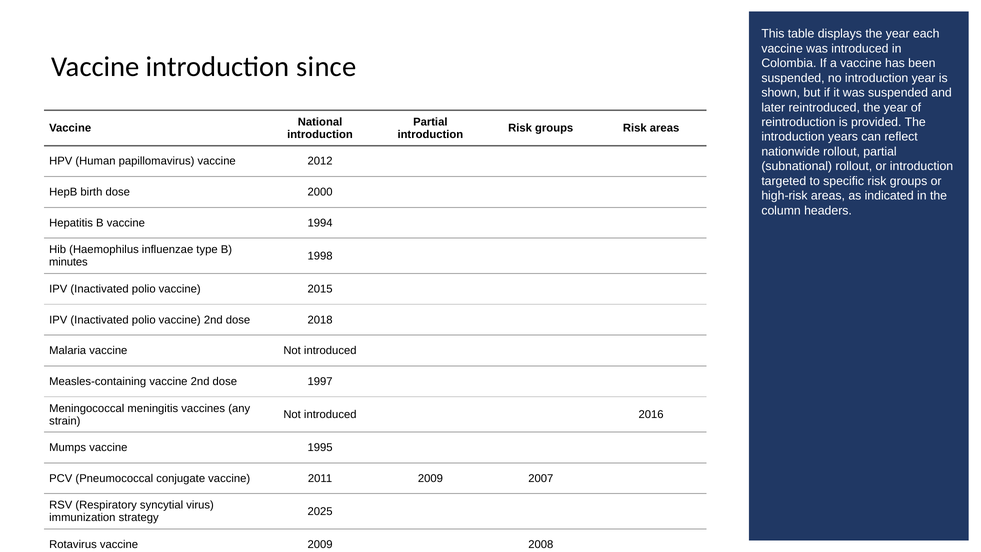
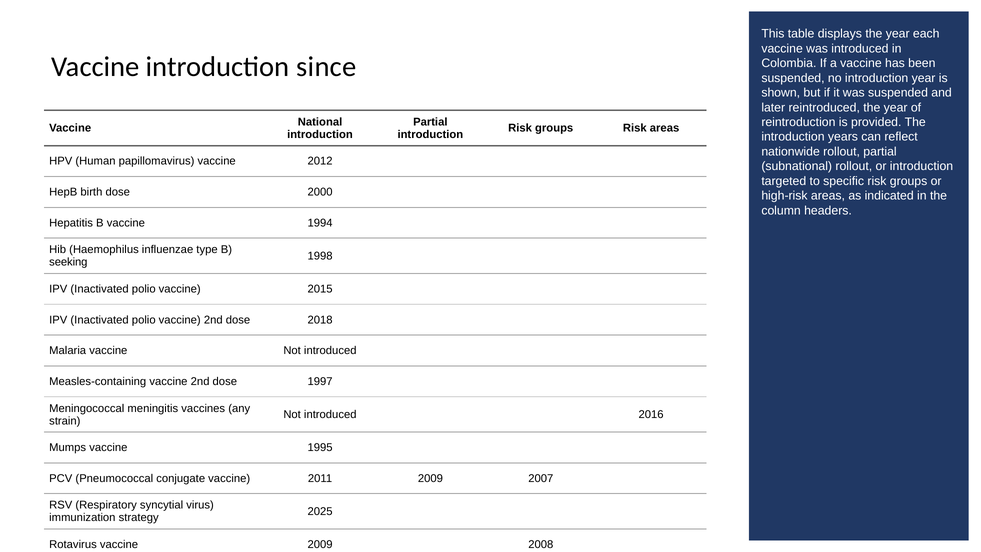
minutes: minutes -> seeking
